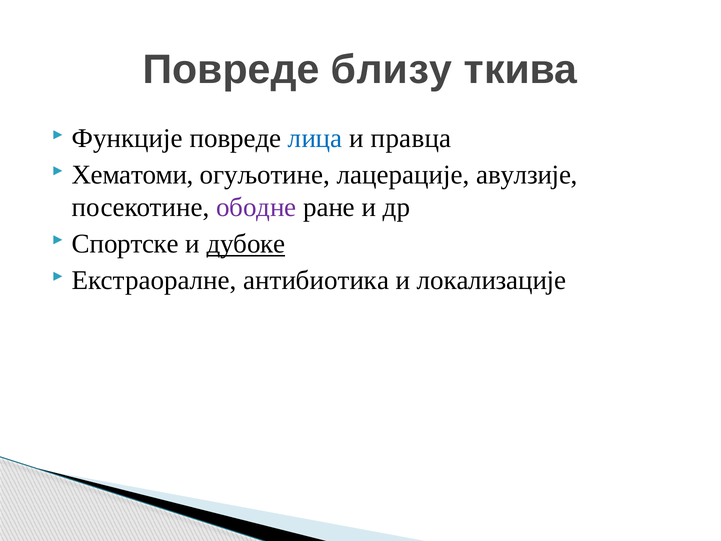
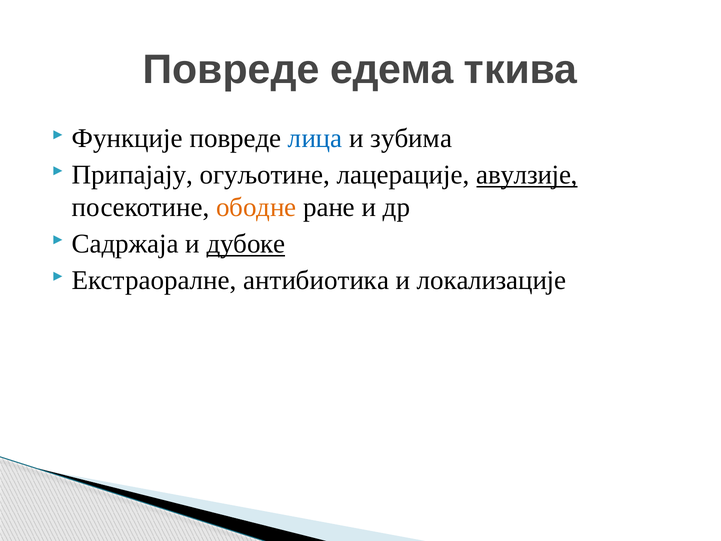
близу: близу -> едема
правца: правца -> зубима
Хематоми: Хематоми -> Припајају
авулзије underline: none -> present
ободне colour: purple -> orange
Спортске: Спортске -> Садржаја
